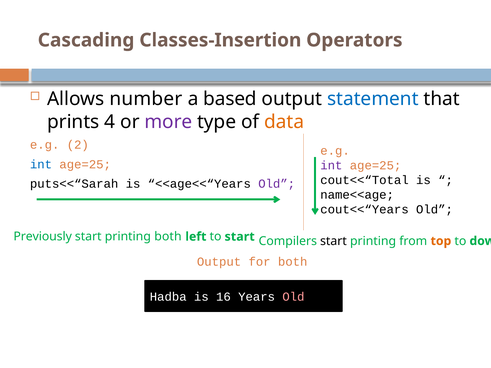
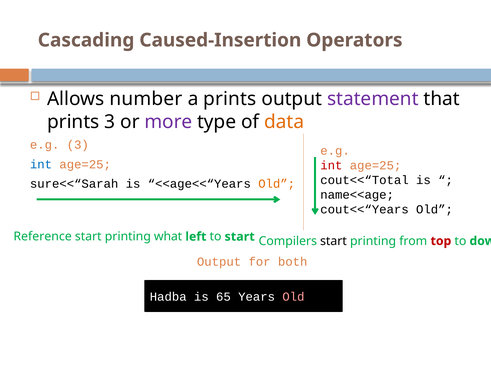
Classes-Insertion: Classes-Insertion -> Caused-Insertion
a based: based -> prints
statement colour: blue -> purple
prints 4: 4 -> 3
e.g 2: 2 -> 3
int at (331, 166) colour: purple -> red
puts<<“Sarah: puts<<“Sarah -> sure<<“Sarah
Old at (277, 184) colour: purple -> orange
Previously: Previously -> Reference
printing both: both -> what
top colour: orange -> red
16: 16 -> 65
